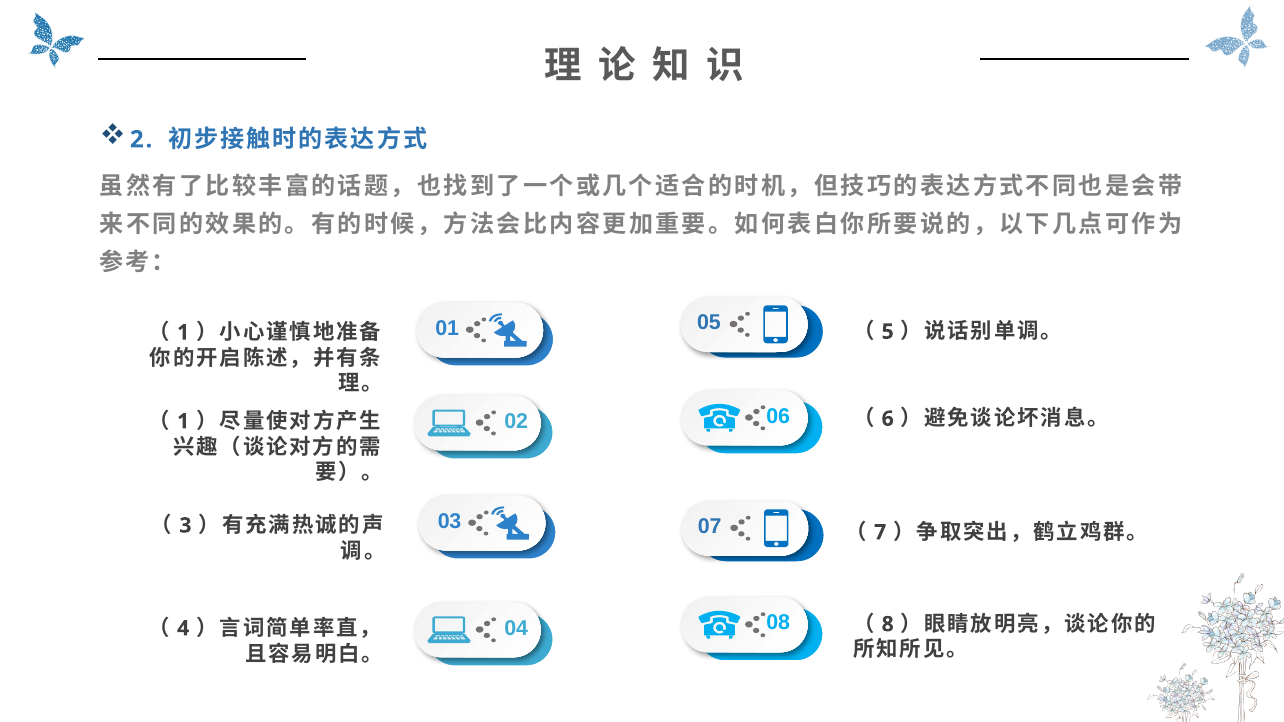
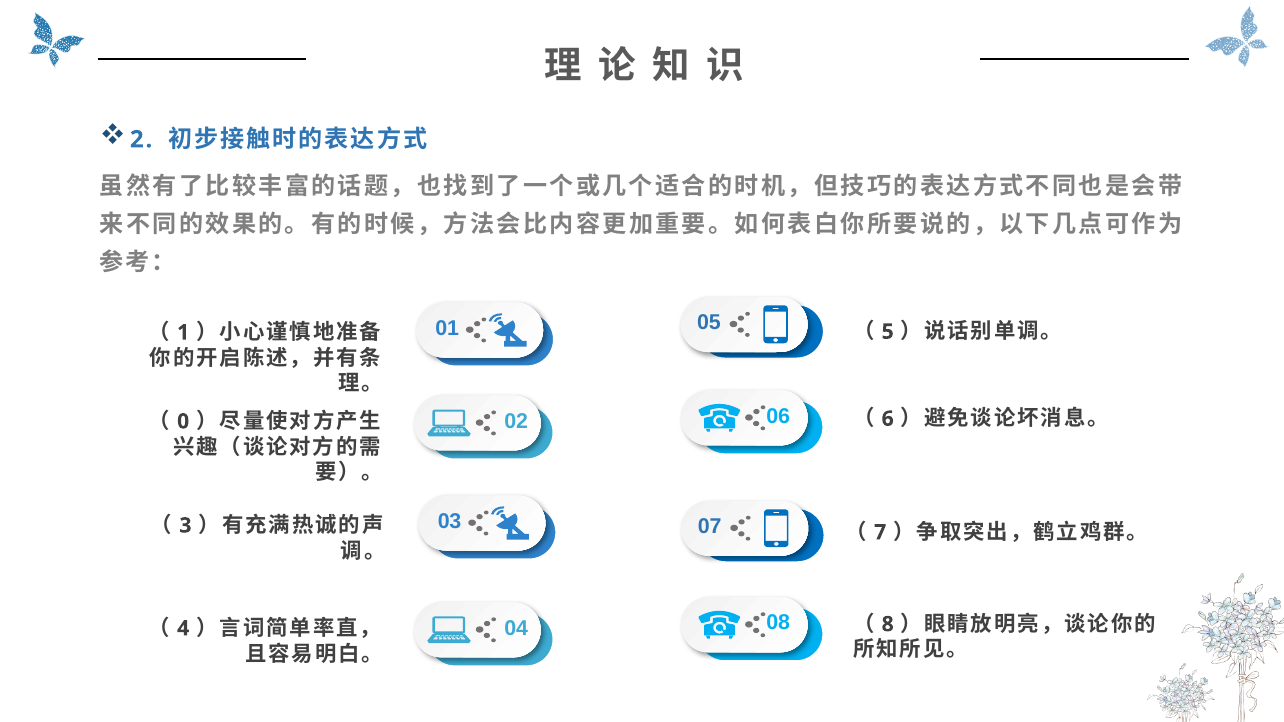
1 at (183, 422): 1 -> 0
